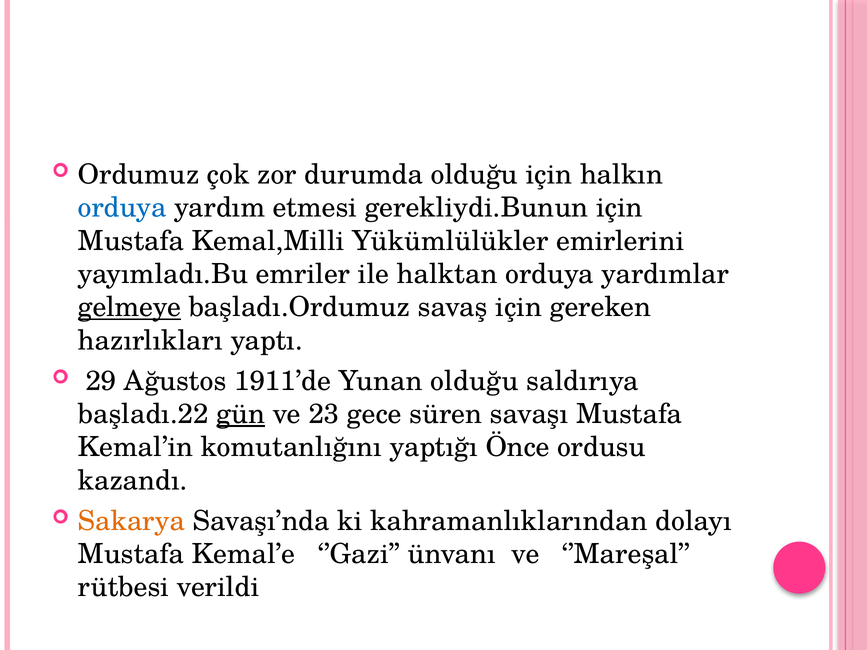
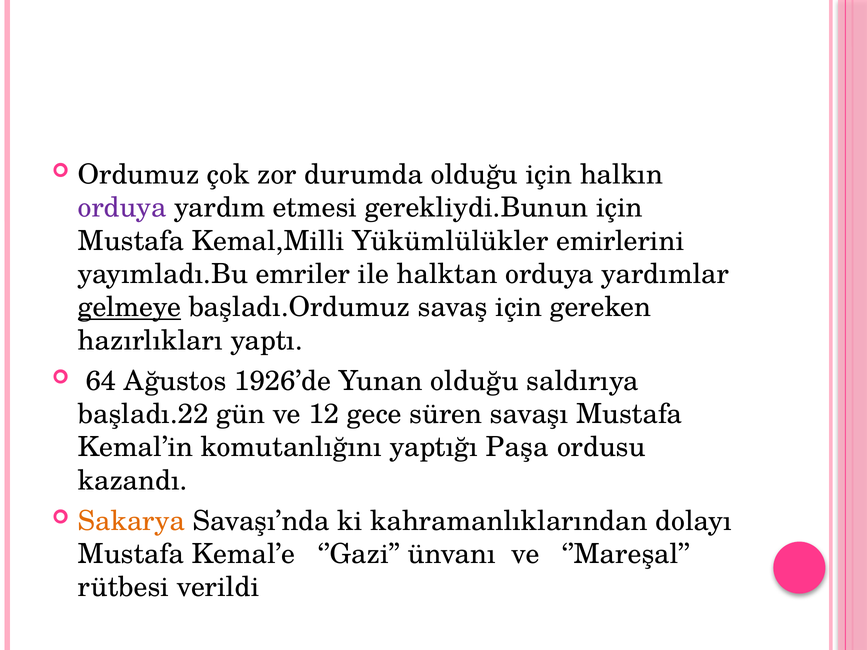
orduya at (122, 208) colour: blue -> purple
29: 29 -> 64
1911’de: 1911’de -> 1926’de
gün underline: present -> none
23: 23 -> 12
Önce: Önce -> Paşa
